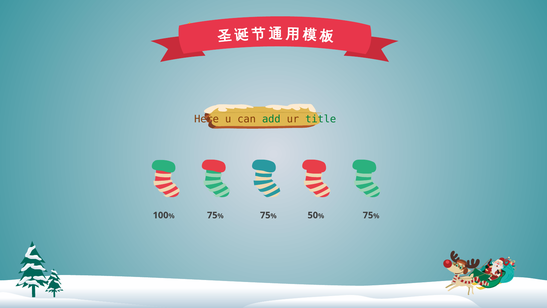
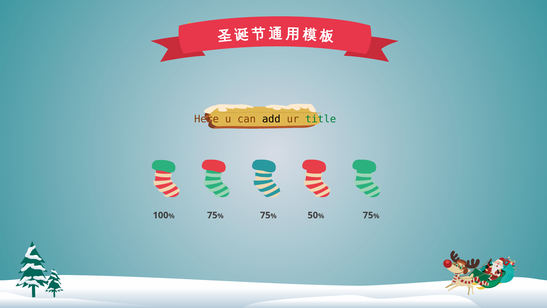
add colour: green -> black
